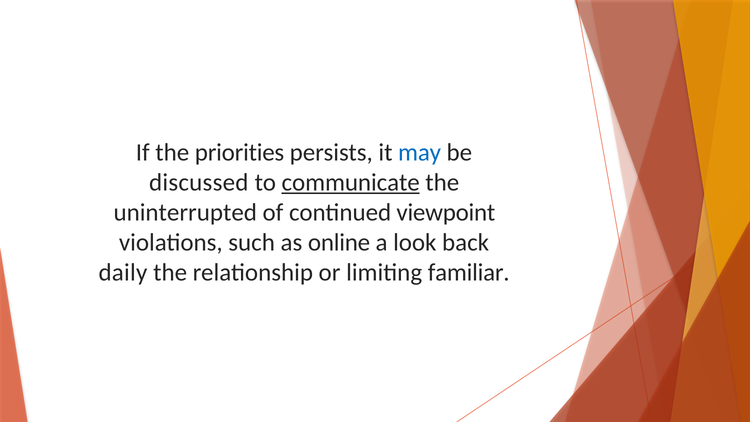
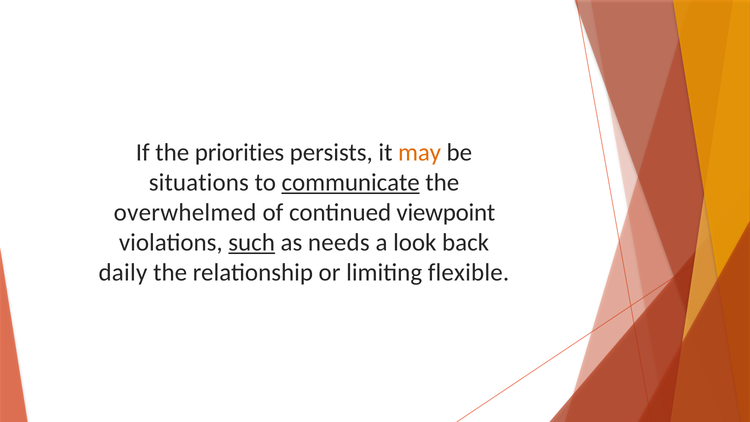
may colour: blue -> orange
discussed: discussed -> situations
uninterrupted: uninterrupted -> overwhelmed
such underline: none -> present
online: online -> needs
familiar: familiar -> flexible
